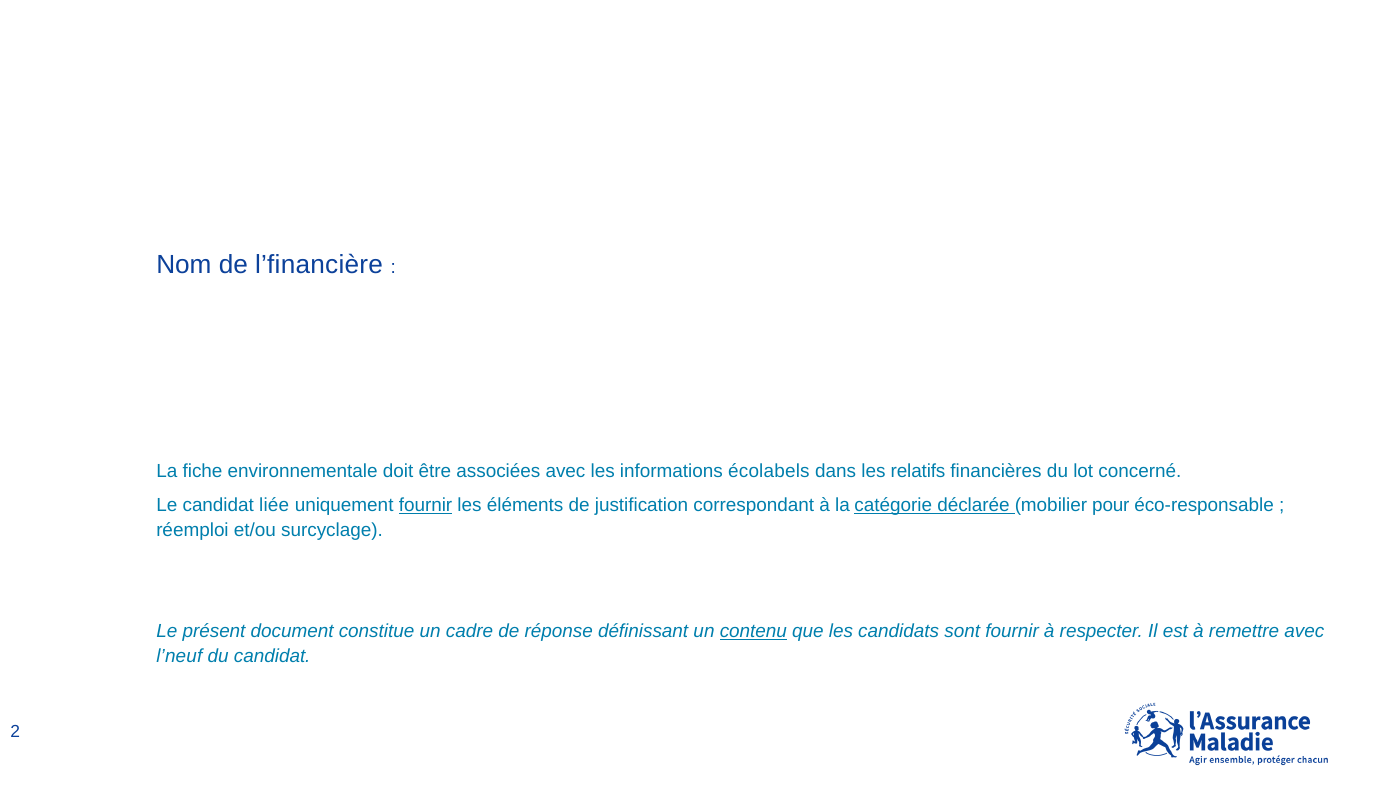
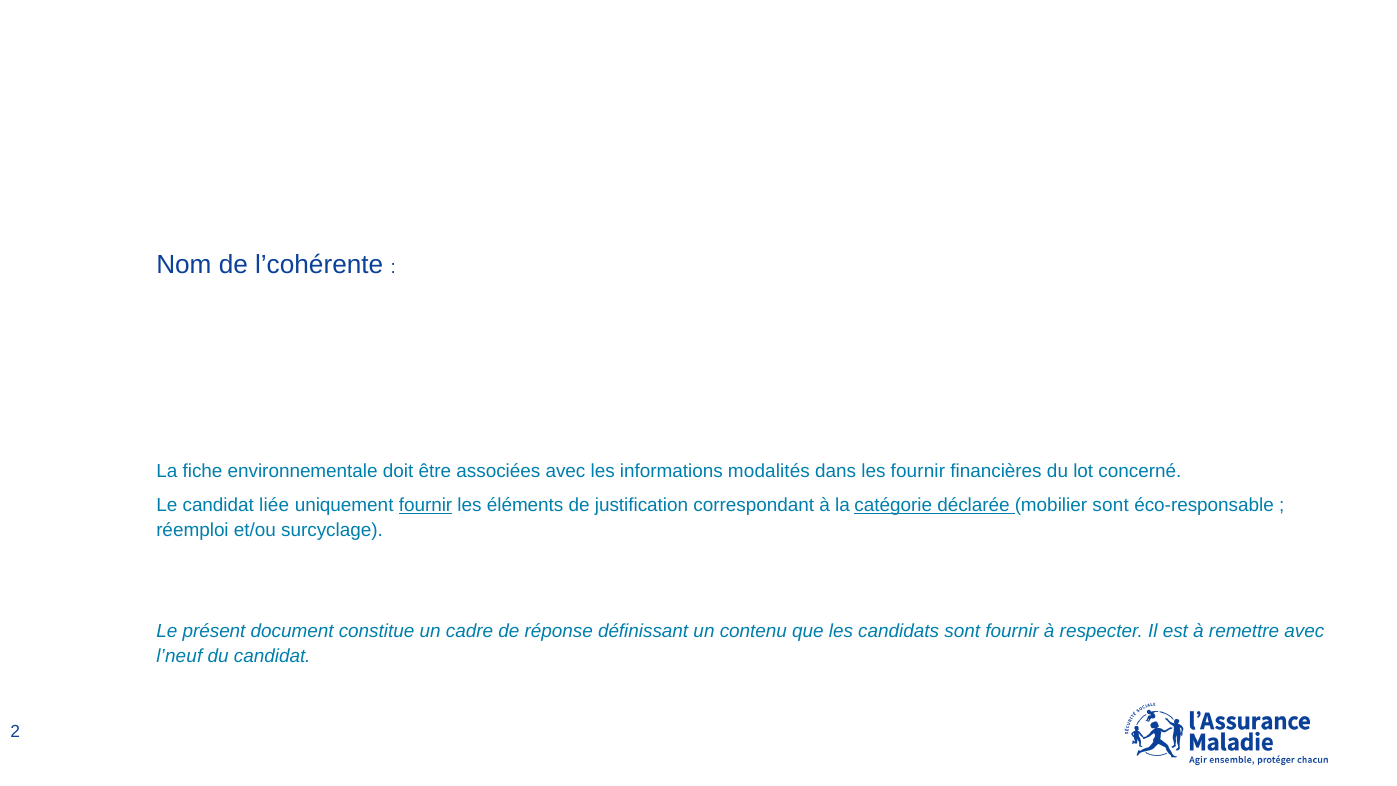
l’financière: l’financière -> l’cohérente
écolabels: écolabels -> modalités
les relatifs: relatifs -> fournir
mobilier pour: pour -> sont
contenu underline: present -> none
